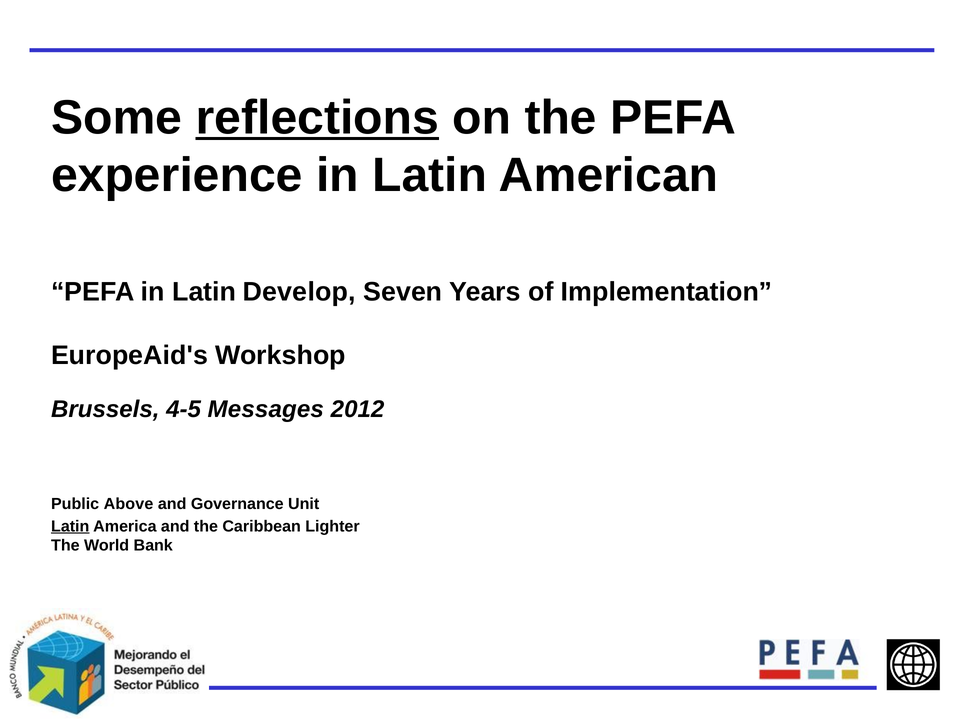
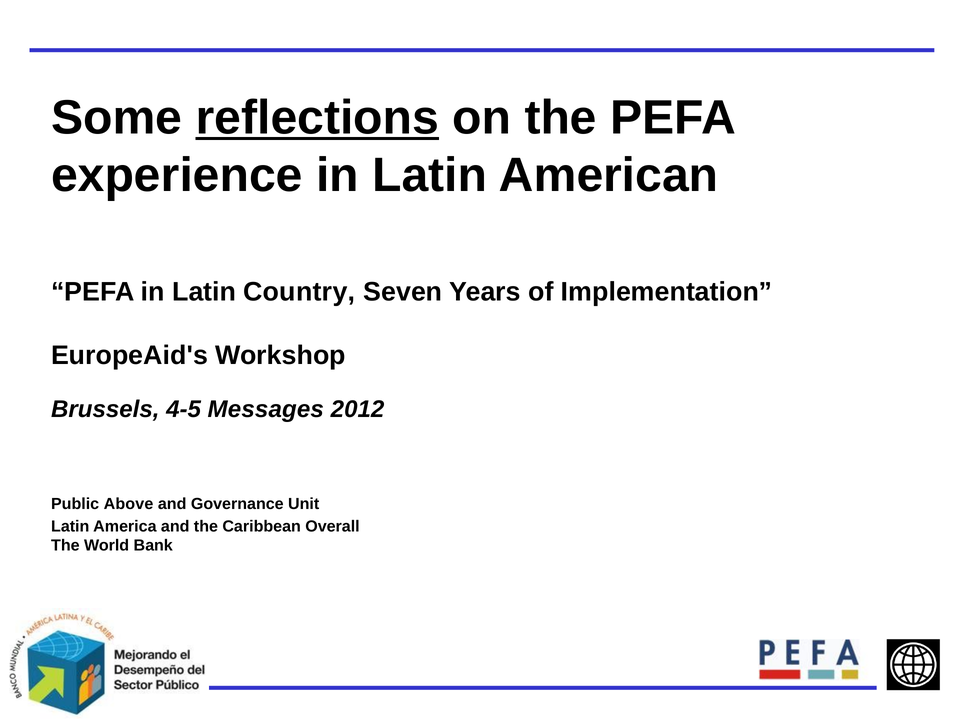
Develop: Develop -> Country
Latin at (70, 526) underline: present -> none
Lighter: Lighter -> Overall
